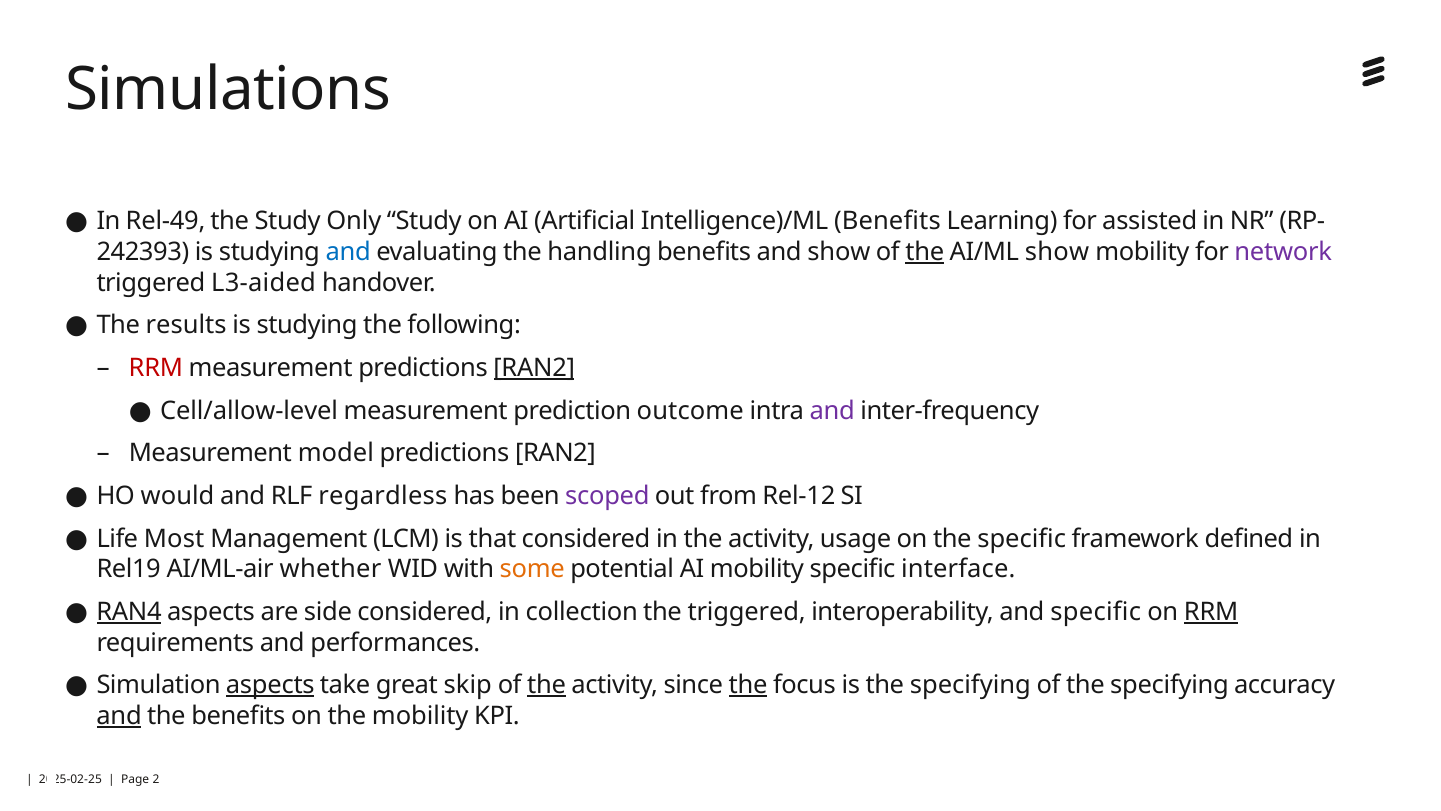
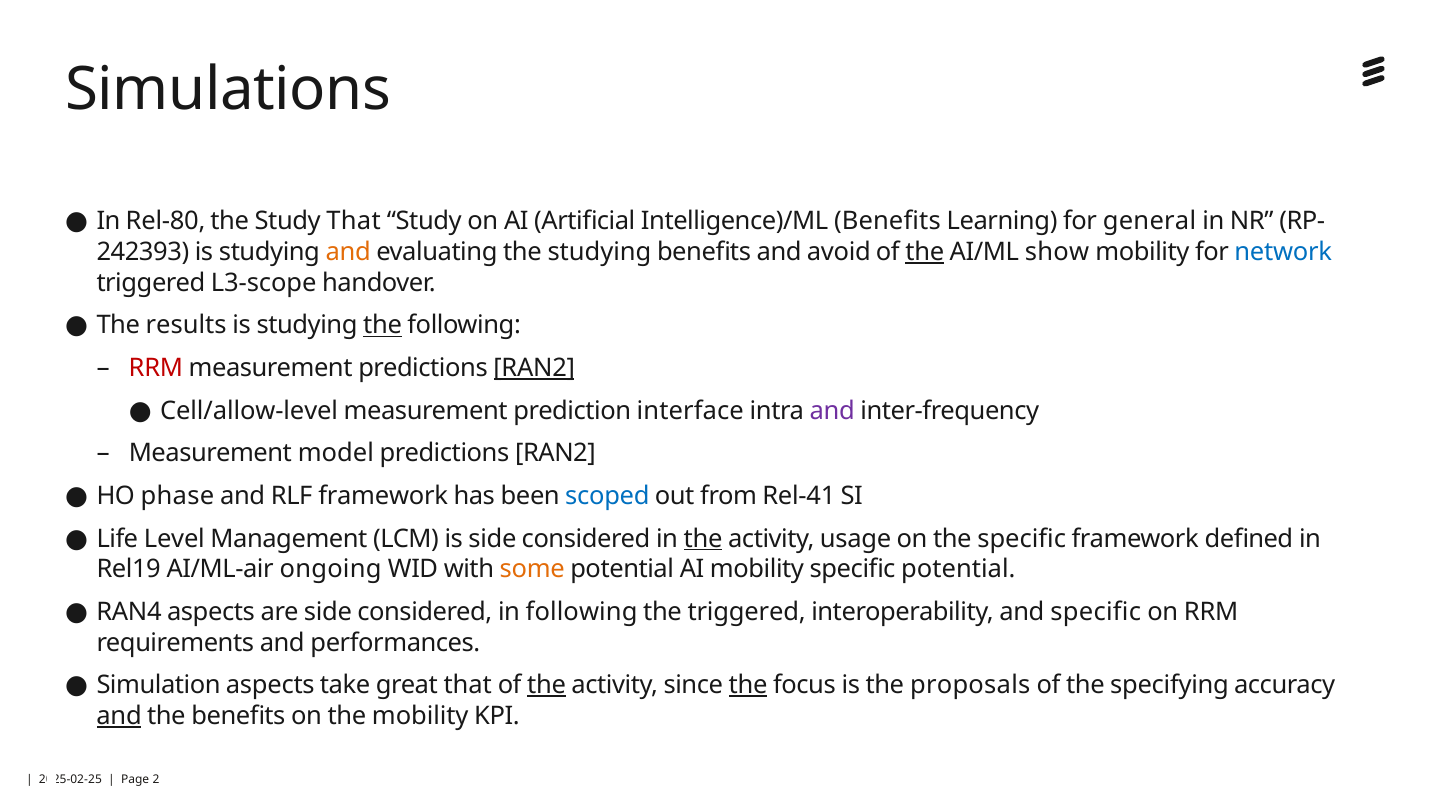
Rel-49: Rel-49 -> Rel-80
Study Only: Only -> That
assisted: assisted -> general
and at (348, 252) colour: blue -> orange
the handling: handling -> studying
and show: show -> avoid
network colour: purple -> blue
L3-aided: L3-aided -> L3-scope
the at (383, 325) underline: none -> present
outcome: outcome -> interface
would: would -> phase
RLF regardless: regardless -> framework
scoped colour: purple -> blue
Rel-12: Rel-12 -> Rel-41
Most: Most -> Level
is that: that -> side
the at (703, 538) underline: none -> present
whether: whether -> ongoing
specific interface: interface -> potential
RAN4 underline: present -> none
in collection: collection -> following
RRM at (1211, 612) underline: present -> none
aspects at (270, 685) underline: present -> none
great skip: skip -> that
is the specifying: specifying -> proposals
